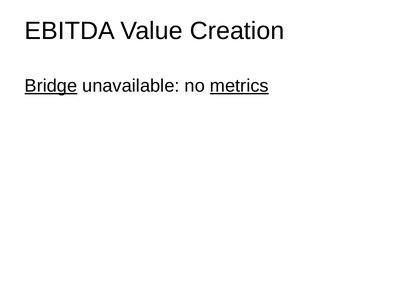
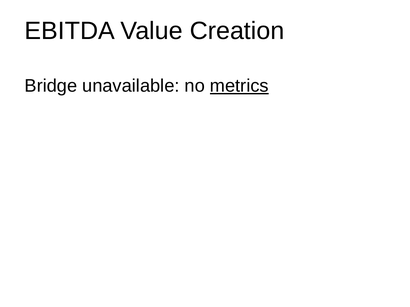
Bridge underline: present -> none
